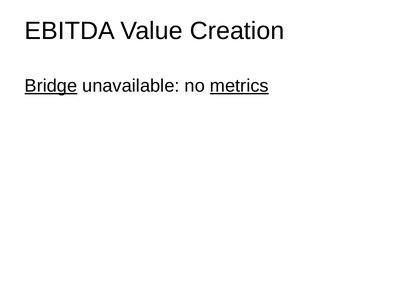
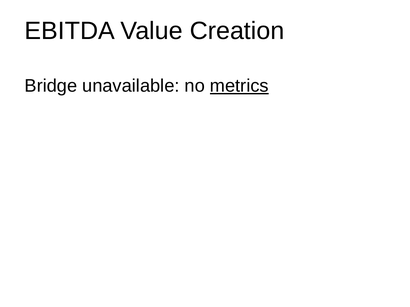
Bridge underline: present -> none
